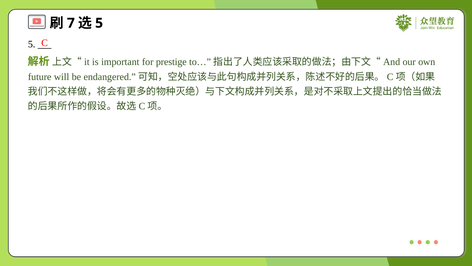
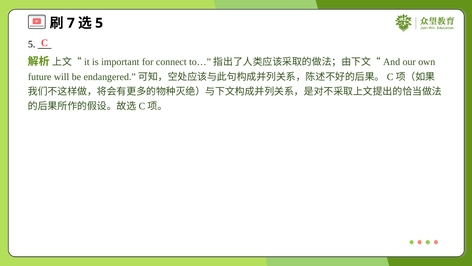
prestige: prestige -> connect
